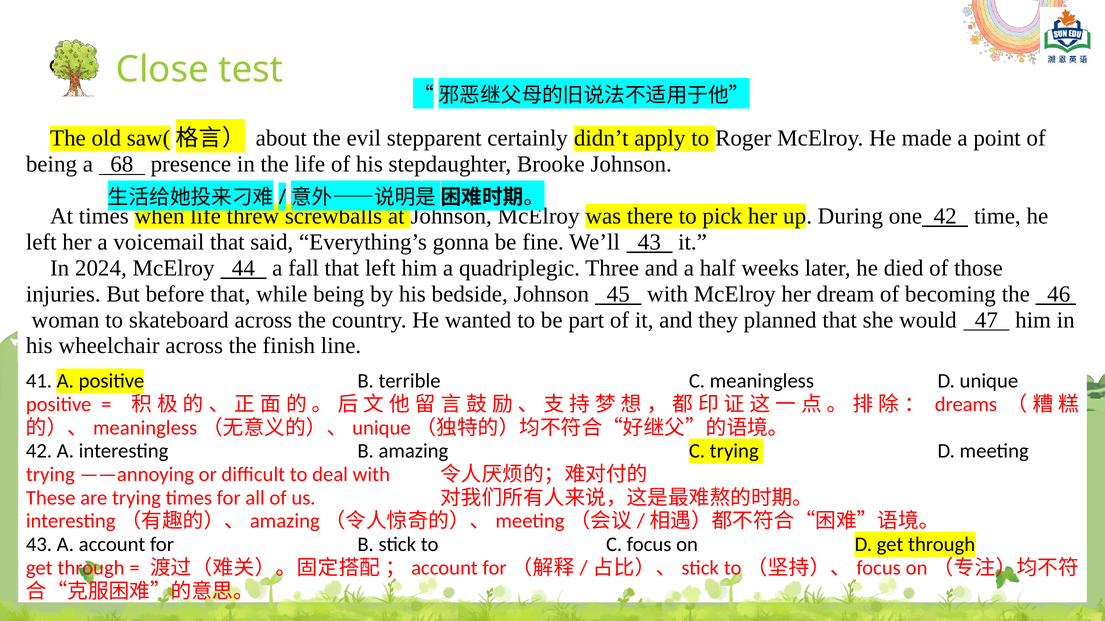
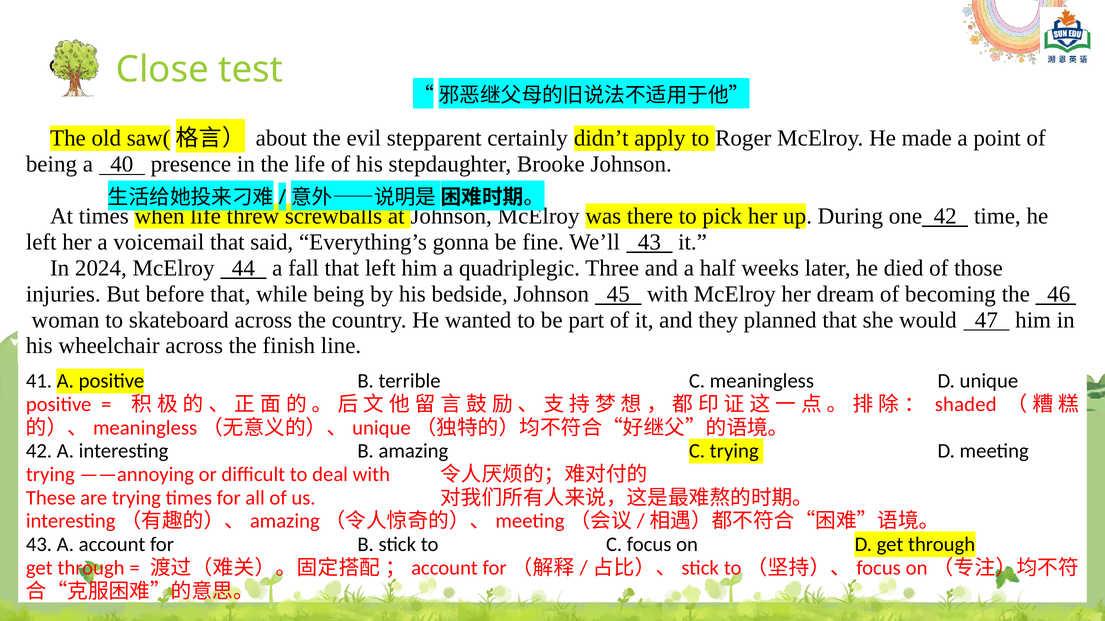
68: 68 -> 40
dreams: dreams -> shaded
